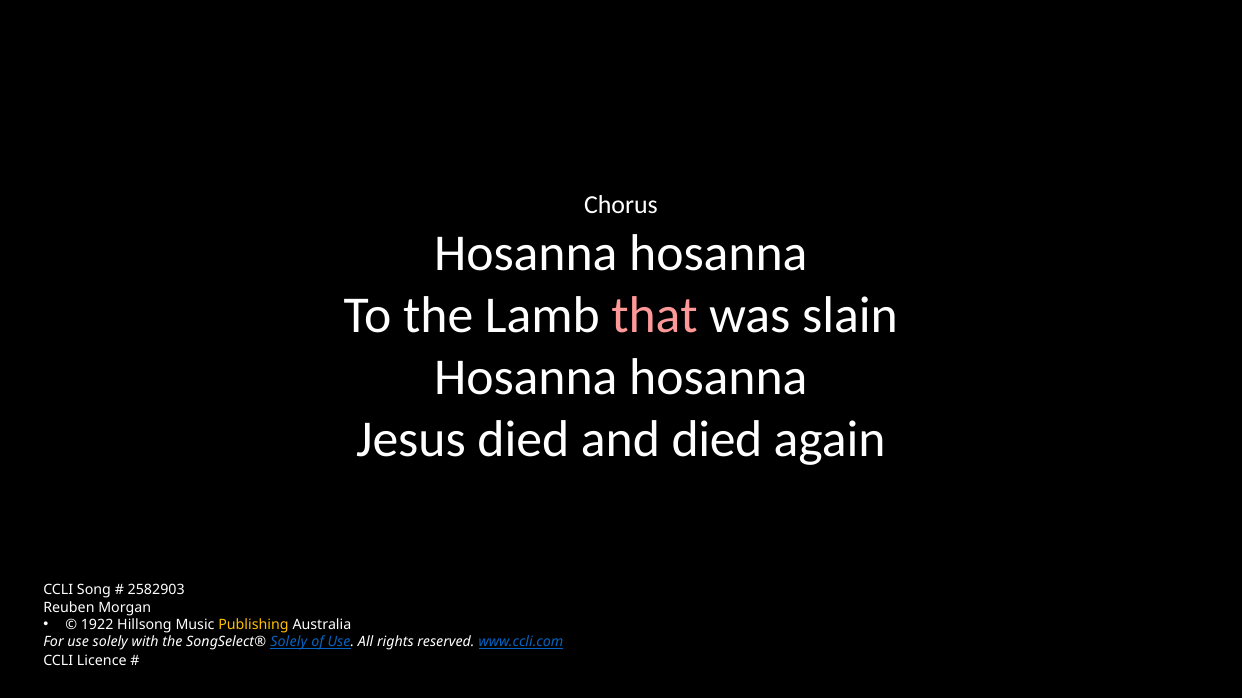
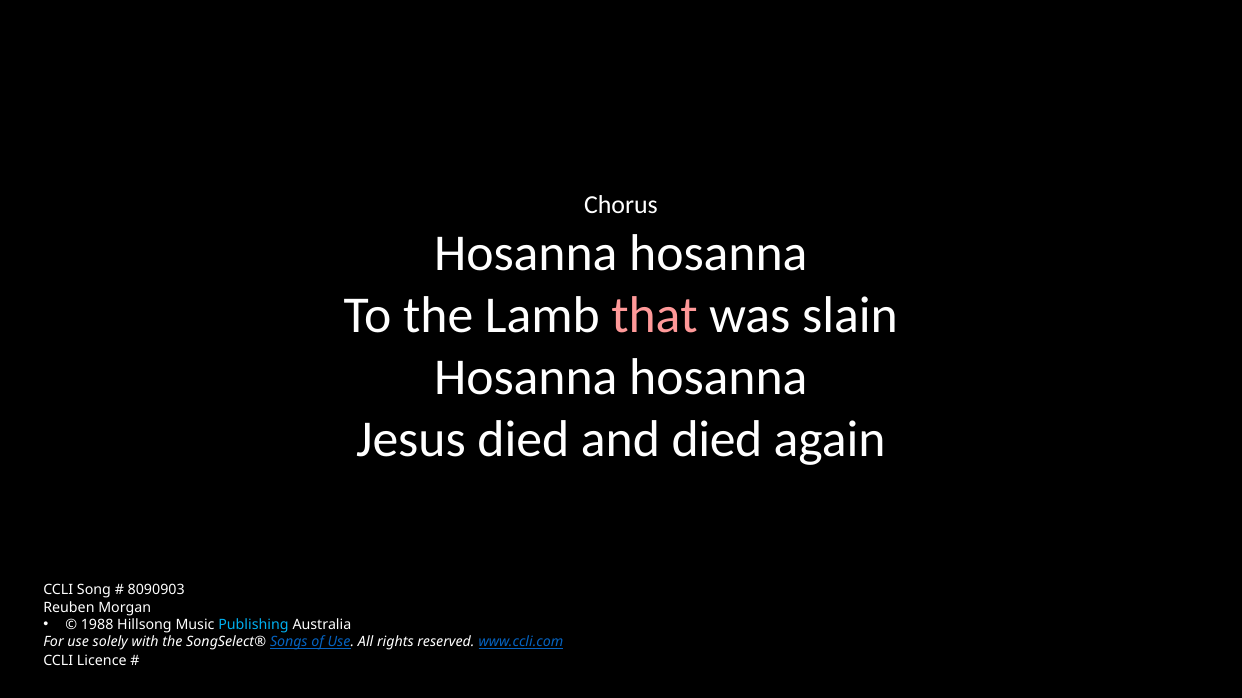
2582903: 2582903 -> 8090903
1922: 1922 -> 1988
Publishing colour: yellow -> light blue
SongSelect® Solely: Solely -> Songs
